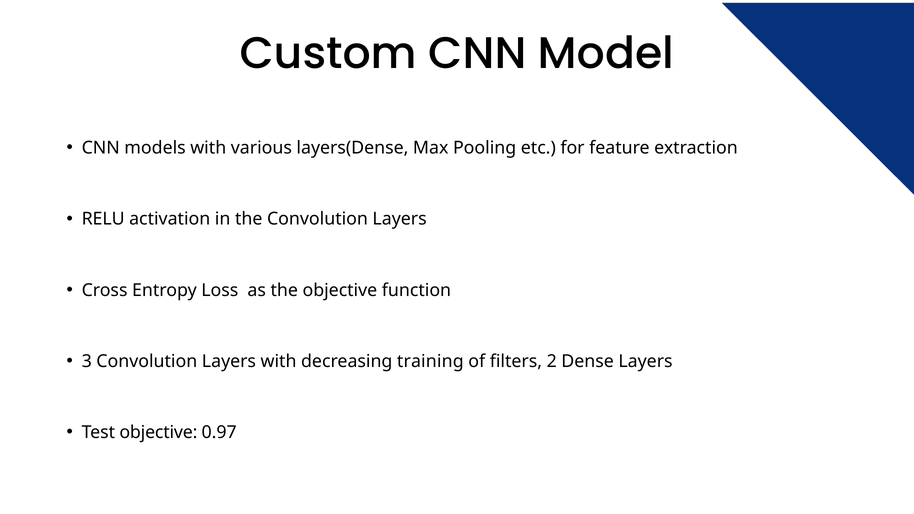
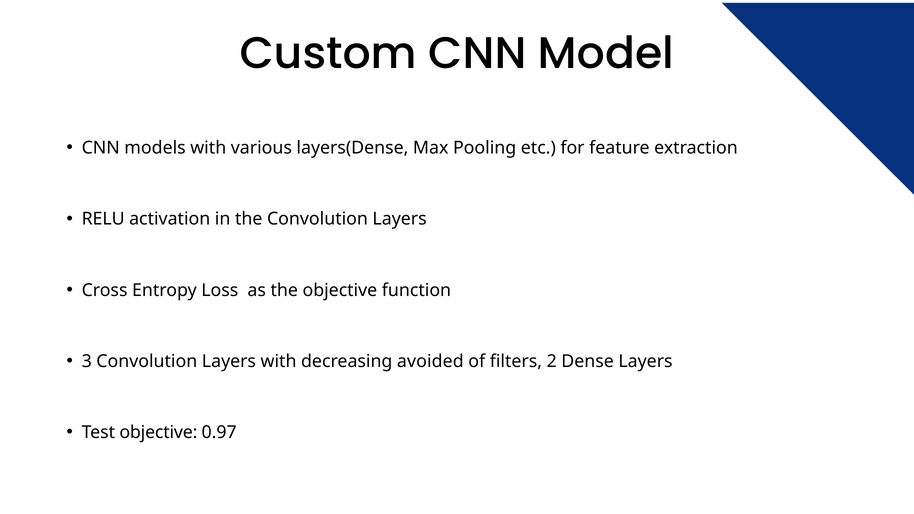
training: training -> avoided
